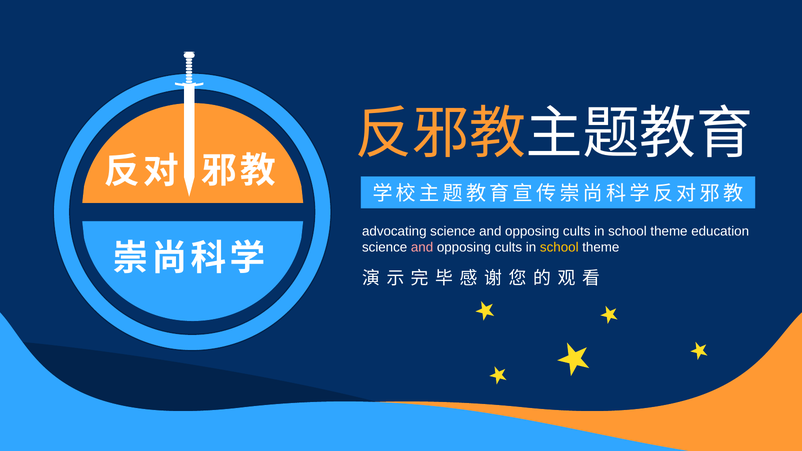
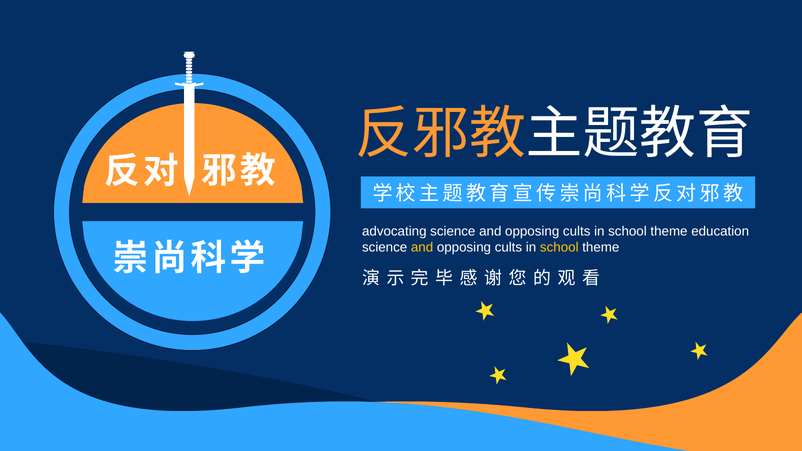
and at (422, 247) colour: pink -> yellow
